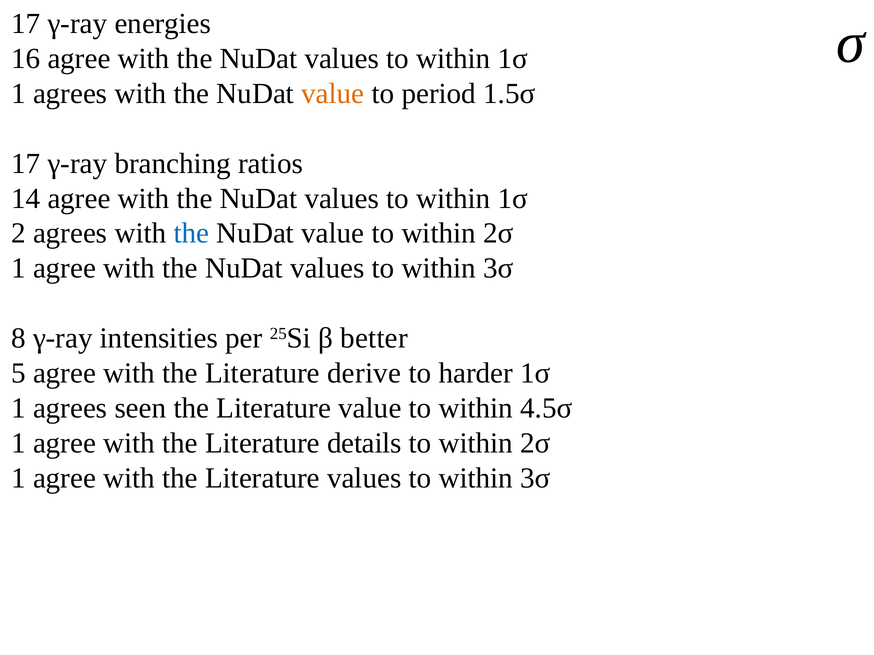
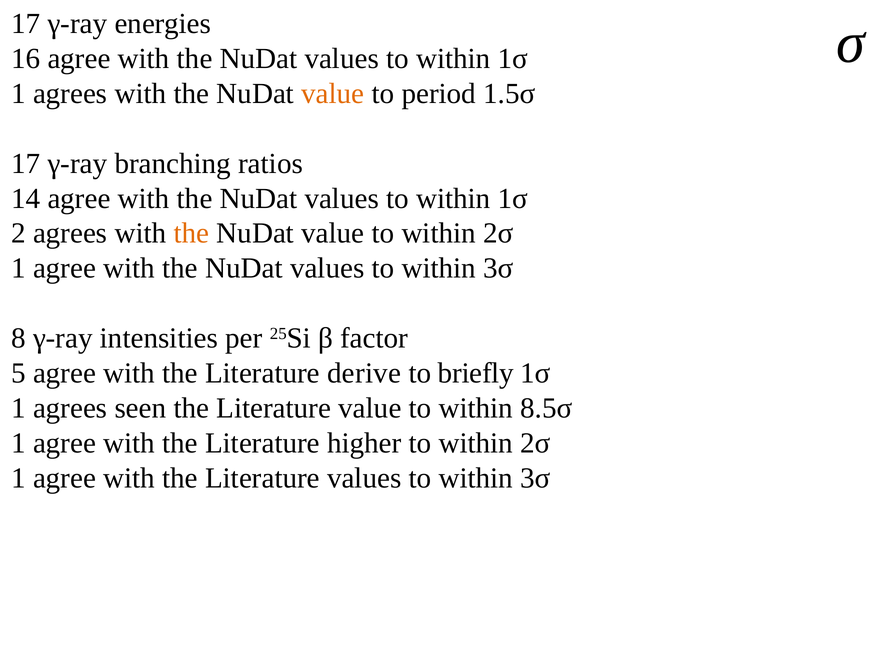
the at (191, 234) colour: blue -> orange
better: better -> factor
harder: harder -> briefly
4.5σ: 4.5σ -> 8.5σ
details: details -> higher
